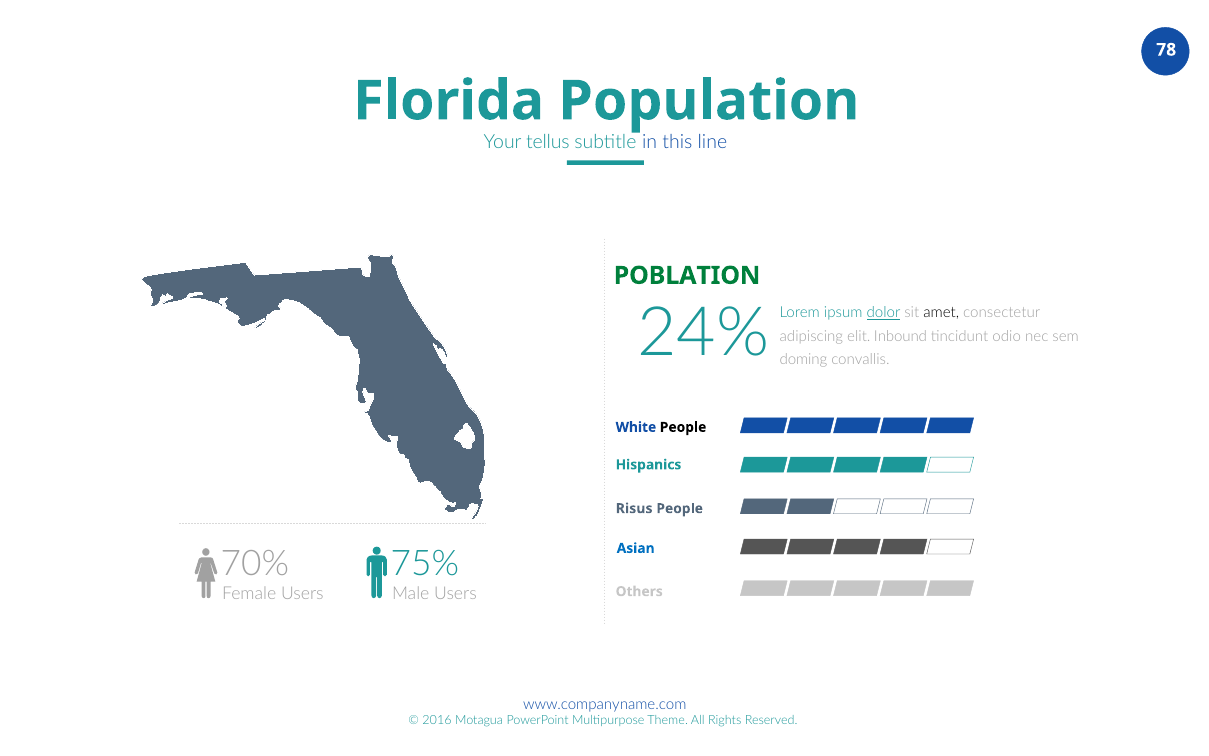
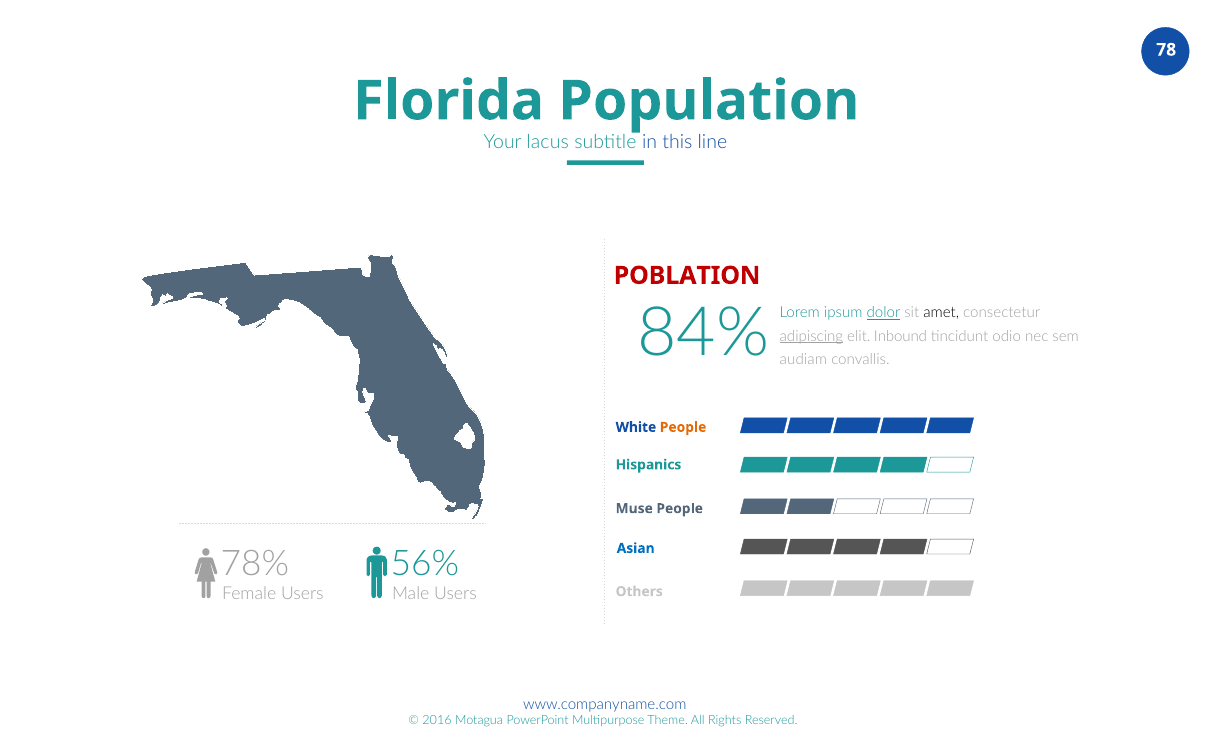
tellus: tellus -> lacus
POBLATION colour: green -> red
24%: 24% -> 84%
adipiscing underline: none -> present
doming: doming -> audiam
People at (683, 427) colour: black -> orange
Risus: Risus -> Muse
70%: 70% -> 78%
75%: 75% -> 56%
